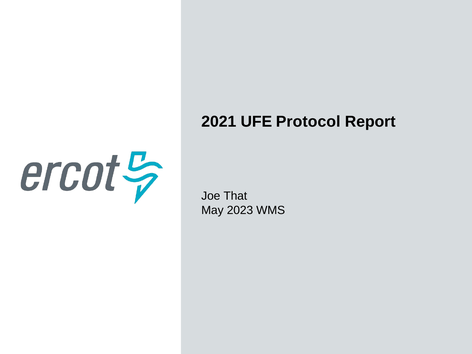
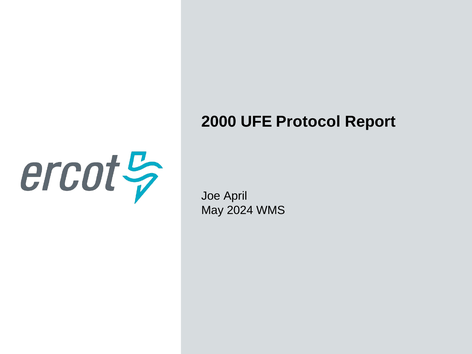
2021: 2021 -> 2000
That: That -> April
2023: 2023 -> 2024
